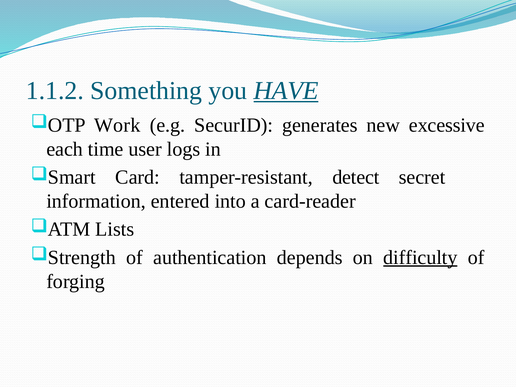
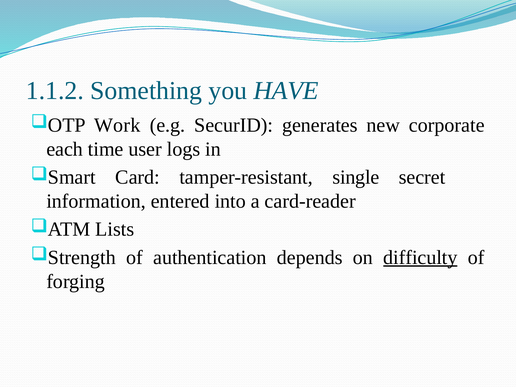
HAVE underline: present -> none
excessive: excessive -> corporate
detect: detect -> single
